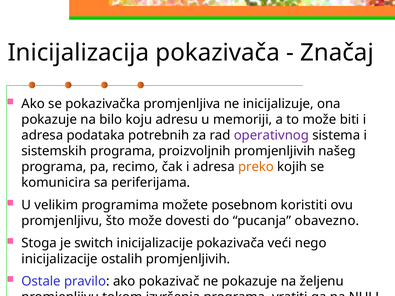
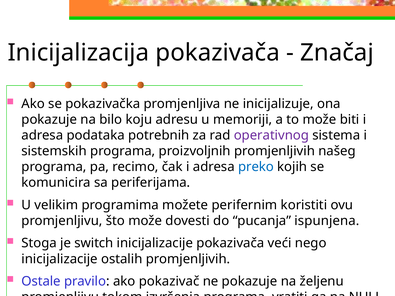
preko colour: orange -> blue
posebnom: posebnom -> perifernim
obavezno: obavezno -> ispunjena
